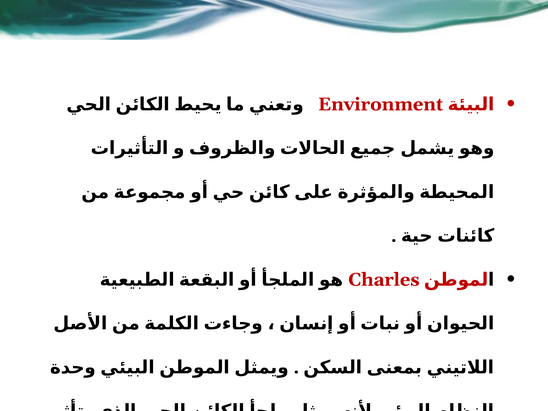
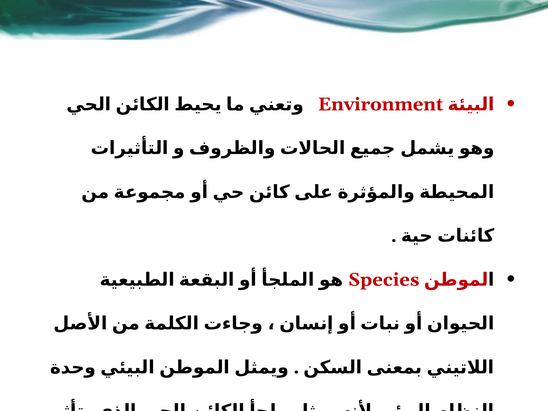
Charles: Charles -> Species
